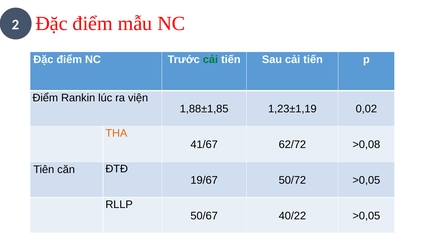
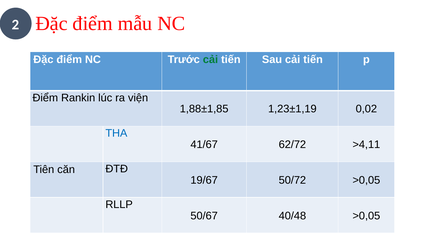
THA colour: orange -> blue
>0,08: >0,08 -> >4,11
40/22: 40/22 -> 40/48
